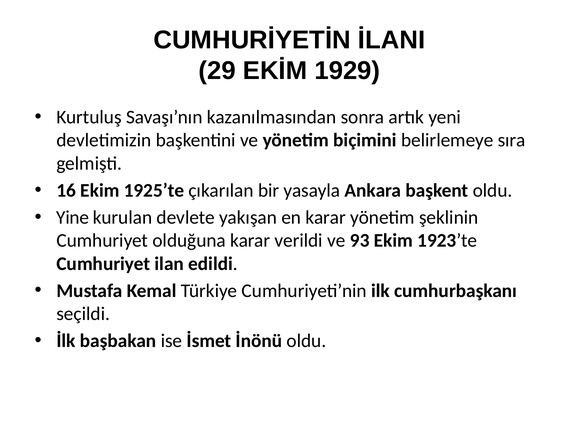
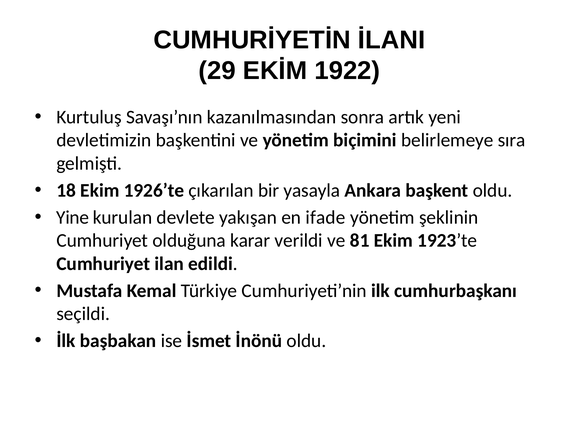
1929: 1929 -> 1922
16: 16 -> 18
1925’te: 1925’te -> 1926’te
en karar: karar -> ifade
93: 93 -> 81
